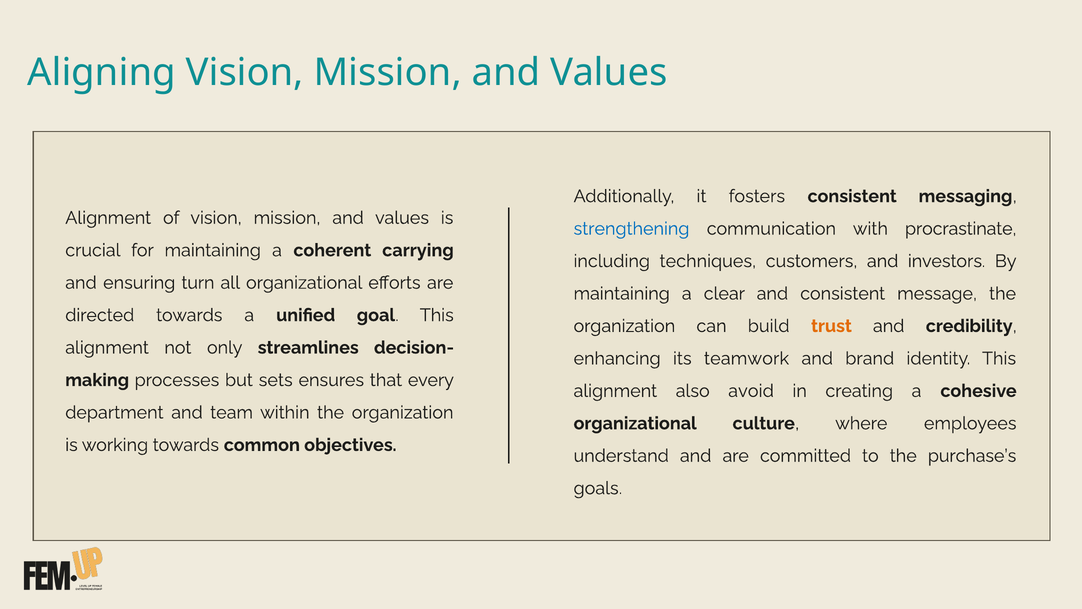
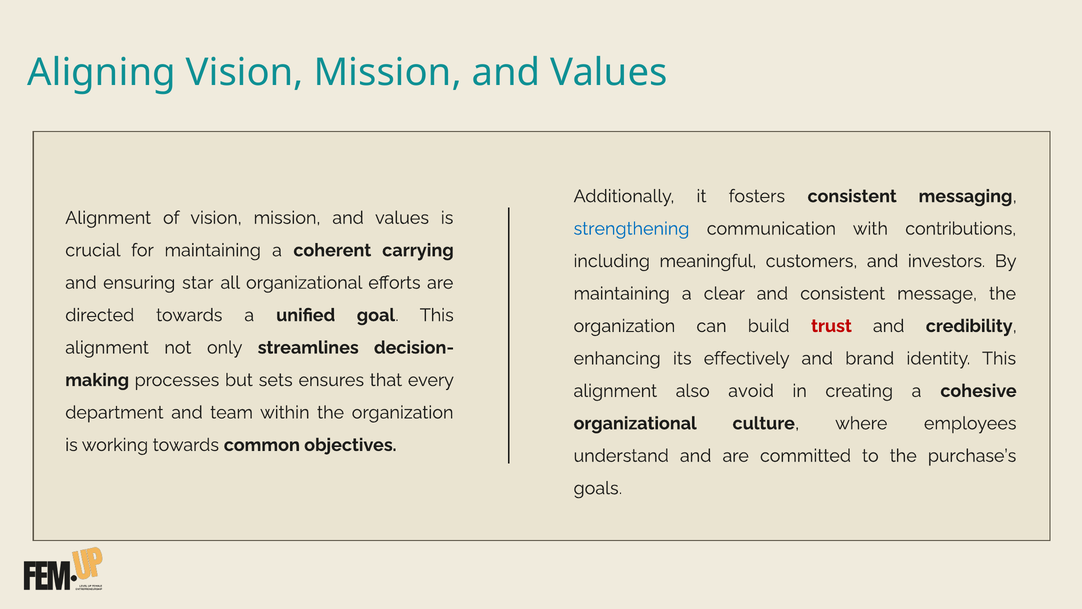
procrastinate: procrastinate -> contributions
techniques: techniques -> meaningful
turn: turn -> star
trust colour: orange -> red
teamwork: teamwork -> effectively
